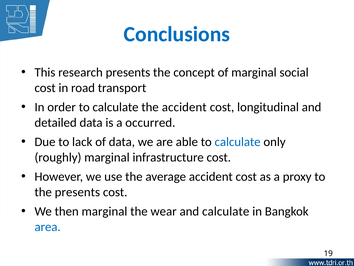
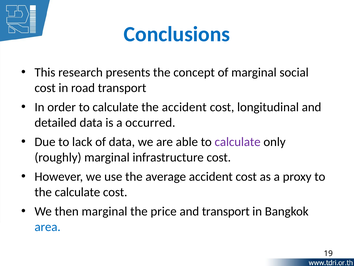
calculate at (238, 142) colour: blue -> purple
the presents: presents -> calculate
wear: wear -> price
and calculate: calculate -> transport
